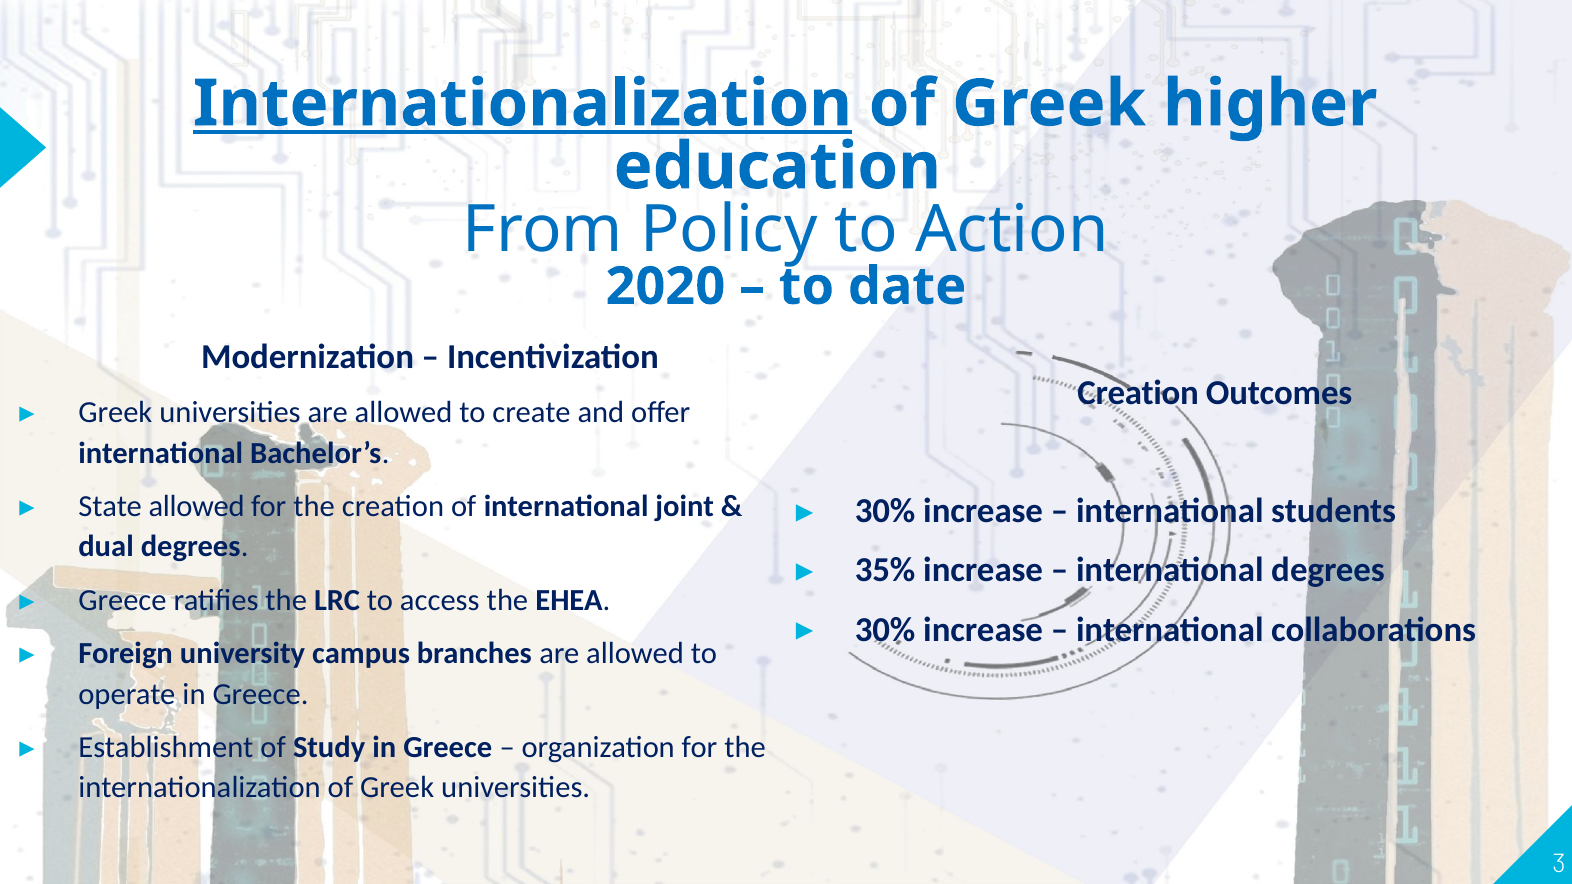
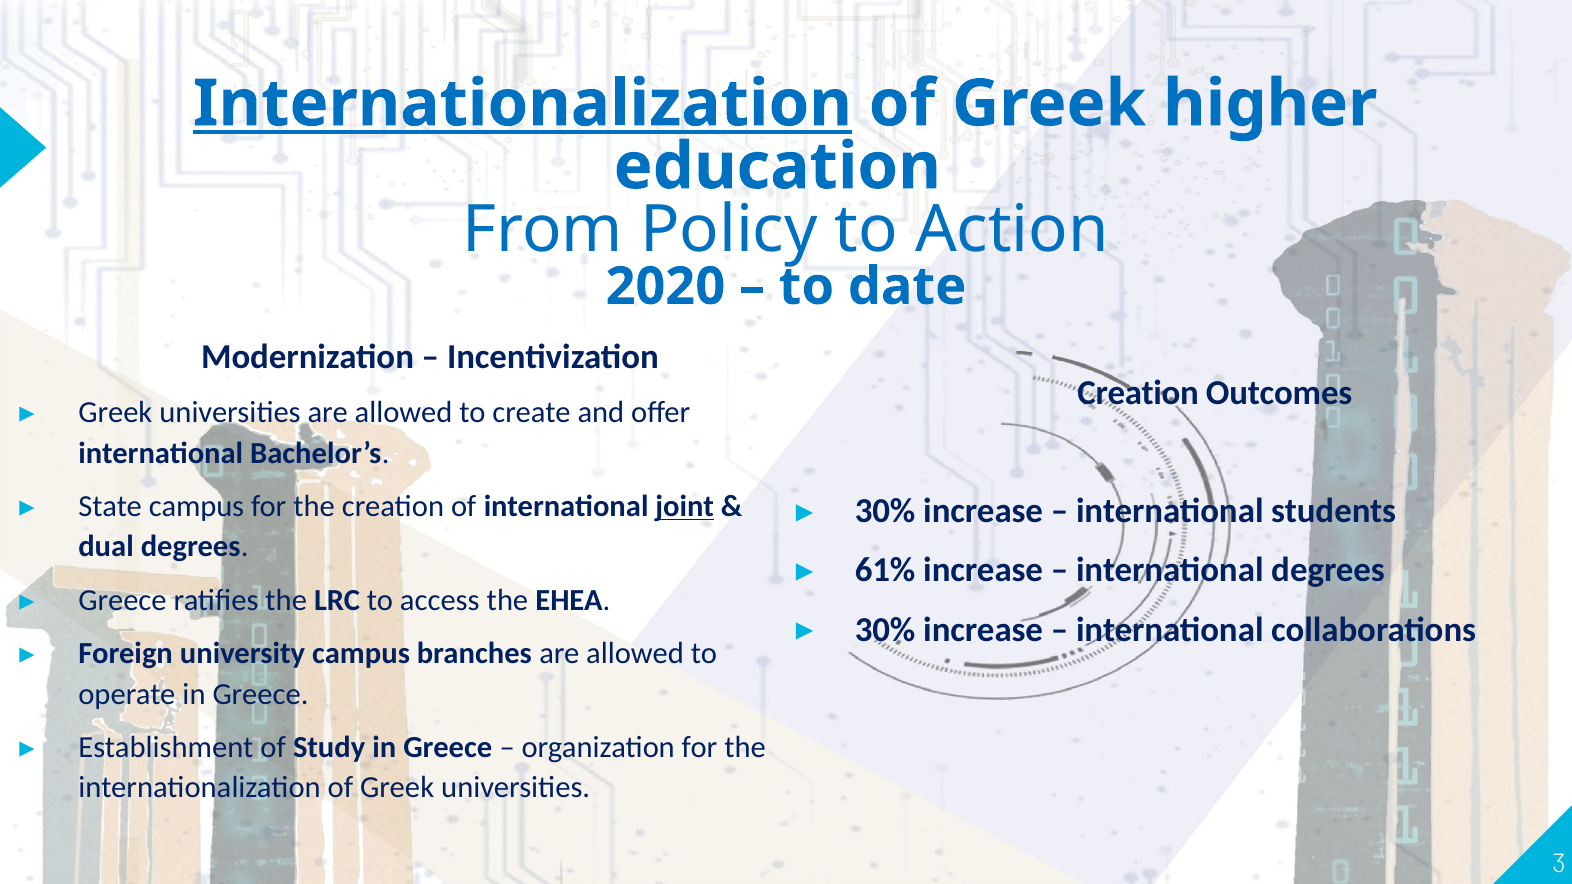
State allowed: allowed -> campus
joint underline: none -> present
35%: 35% -> 61%
